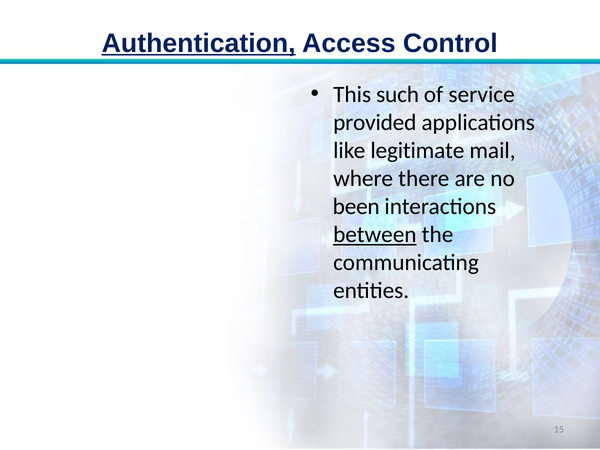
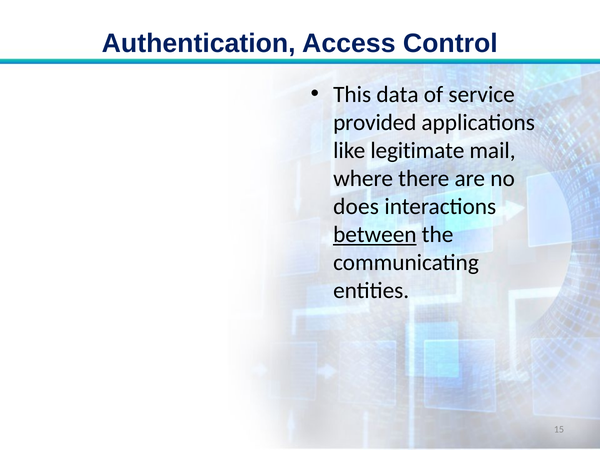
Authentication underline: present -> none
such: such -> data
been: been -> does
